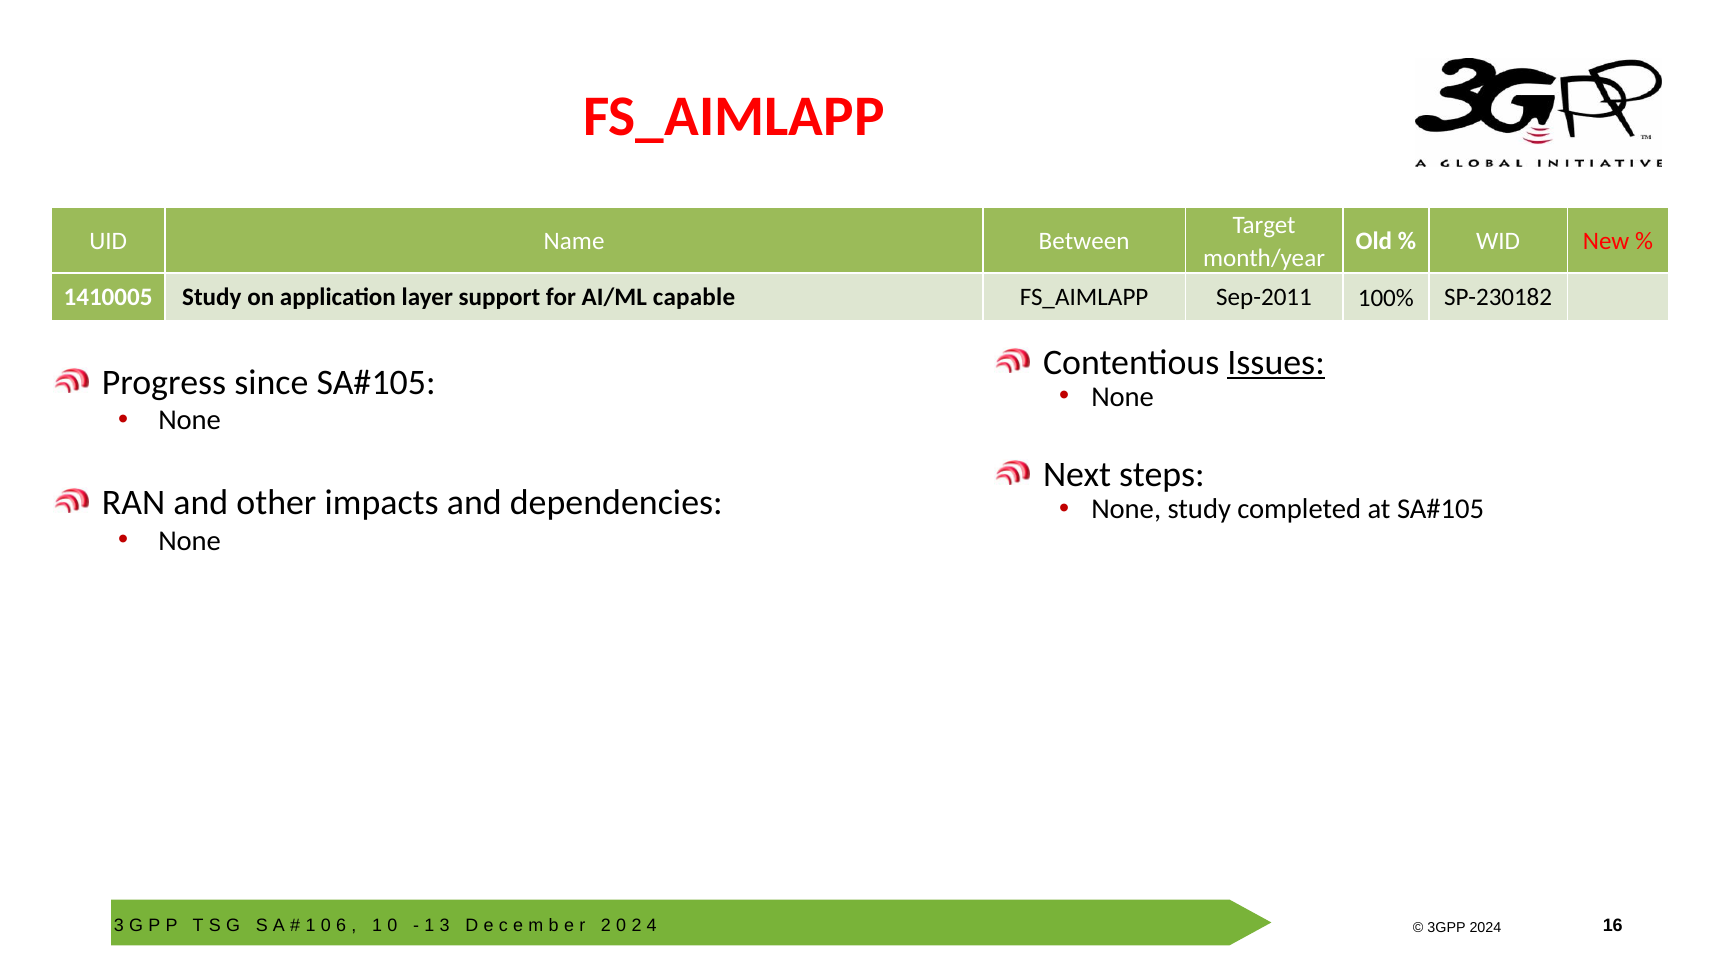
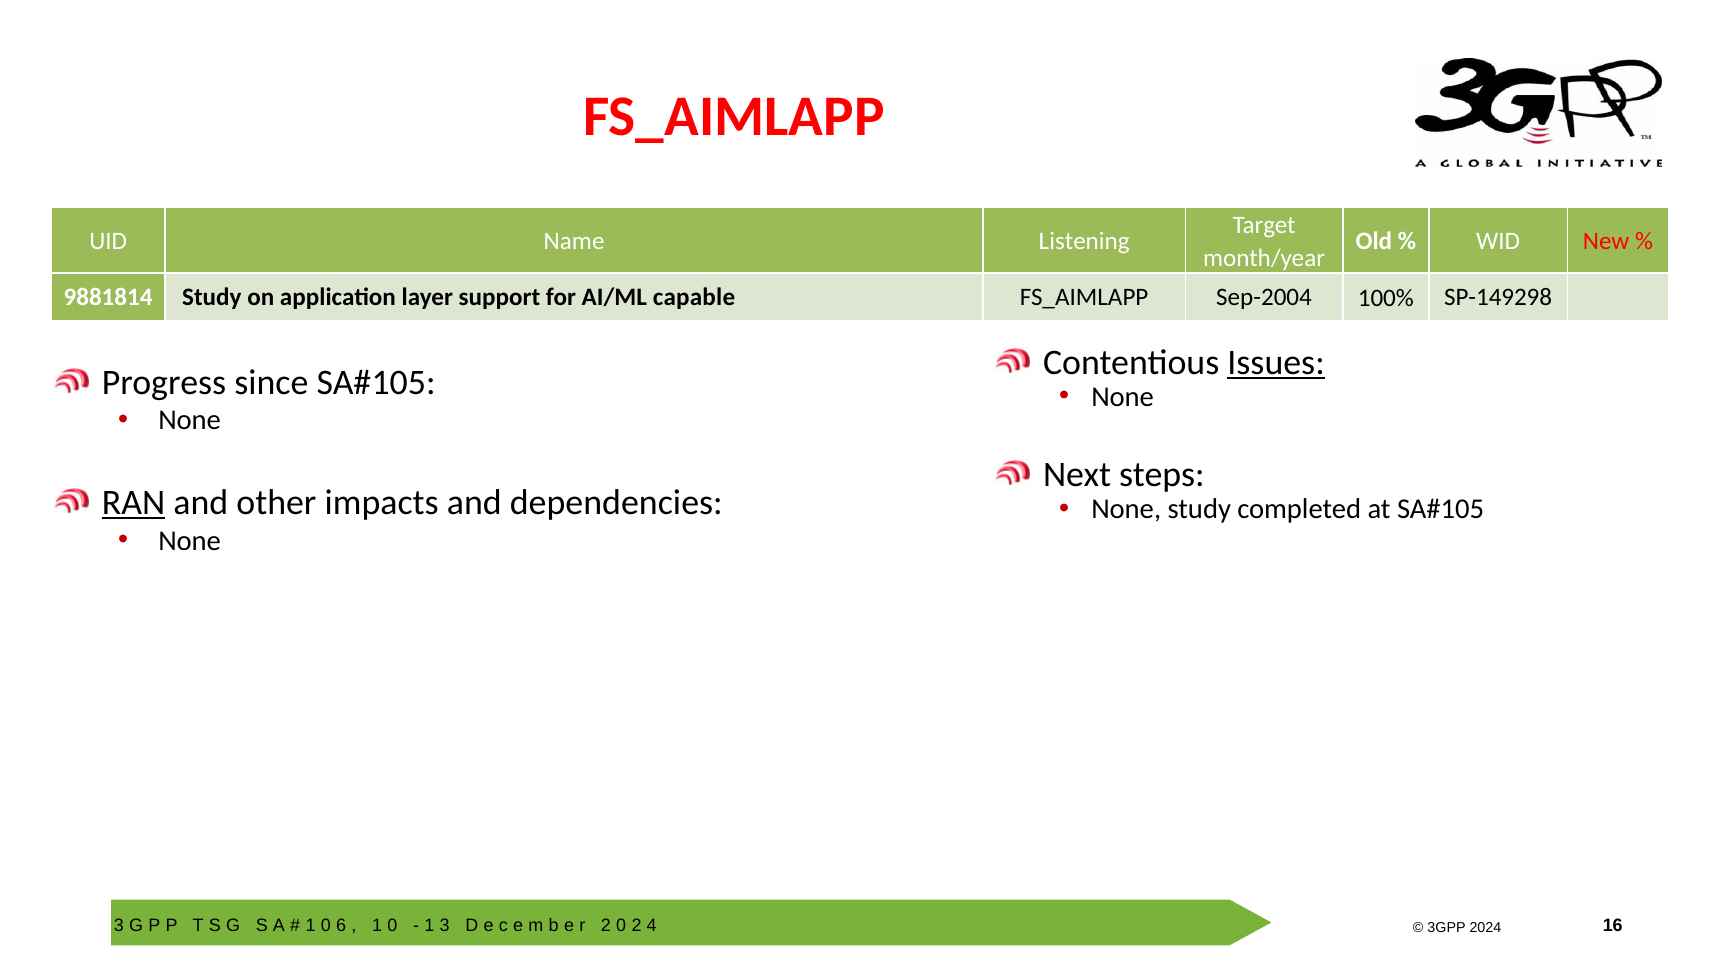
Between: Between -> Listening
1410005: 1410005 -> 9881814
Sep-2011: Sep-2011 -> Sep-2004
SP-230182: SP-230182 -> SP-149298
RAN underline: none -> present
